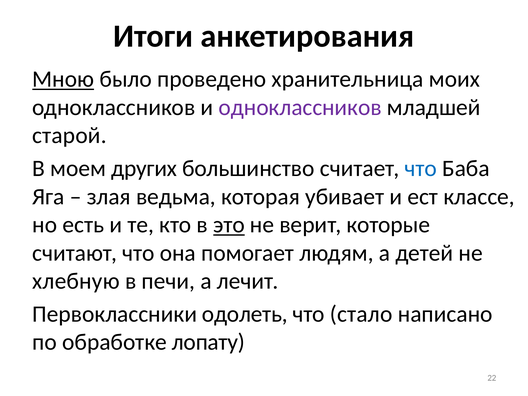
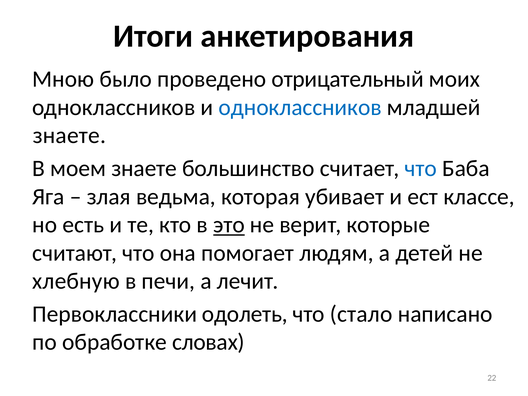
Мною underline: present -> none
хранительница: хранительница -> отрицательный
одноклассников at (300, 107) colour: purple -> blue
старой at (69, 136): старой -> знаете
моем других: других -> знаете
лопату: лопату -> словах
